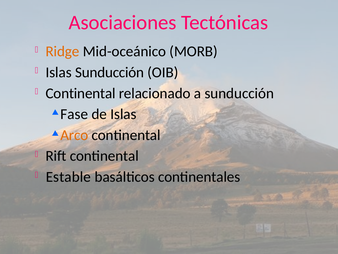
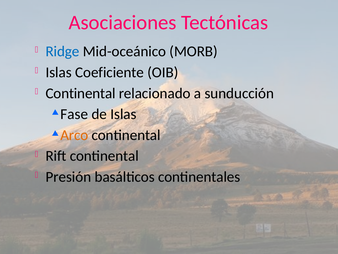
Ridge colour: orange -> blue
Islas Sunducción: Sunducción -> Coeficiente
Estable: Estable -> Presión
